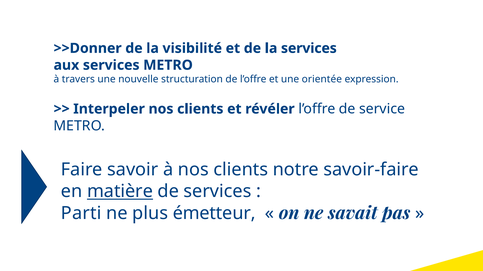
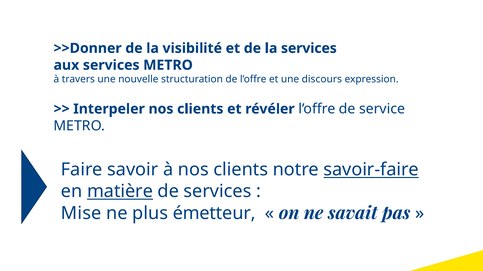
orientée: orientée -> discours
savoir-faire underline: none -> present
Parti: Parti -> Mise
